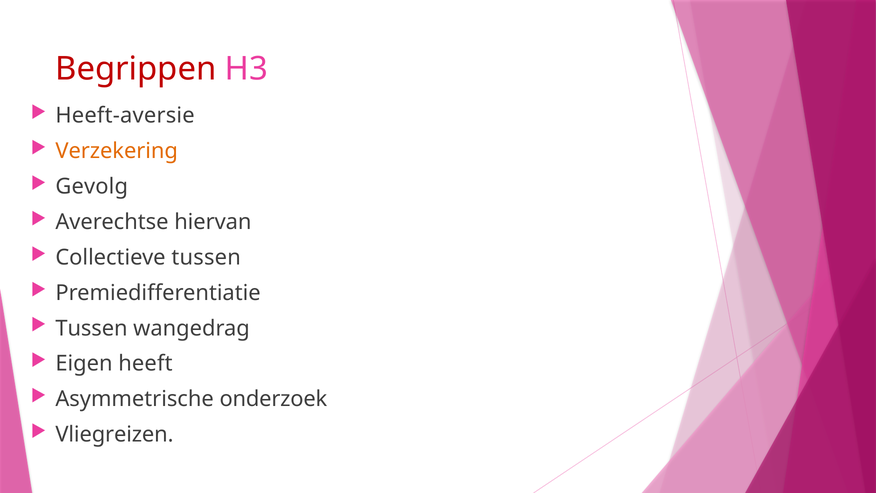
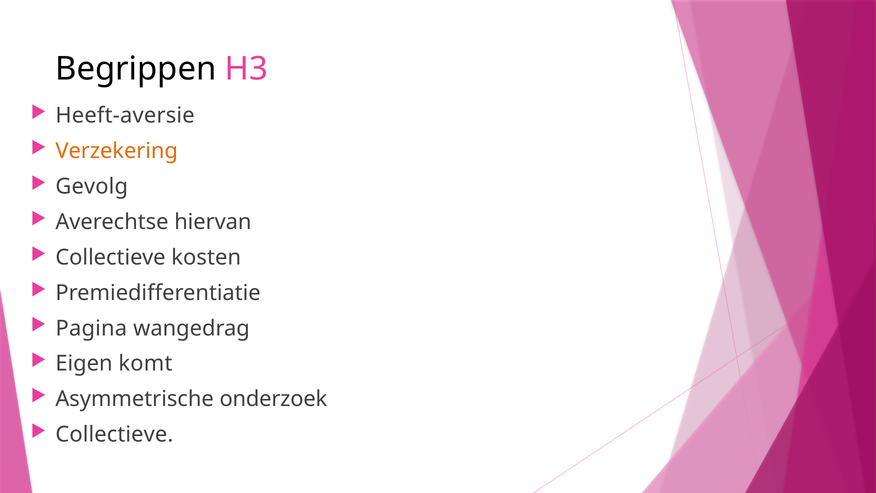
Begrippen colour: red -> black
Collectieve tussen: tussen -> kosten
Tussen at (91, 328): Tussen -> Pagina
heeft: heeft -> komt
Vliegreizen at (114, 434): Vliegreizen -> Collectieve
